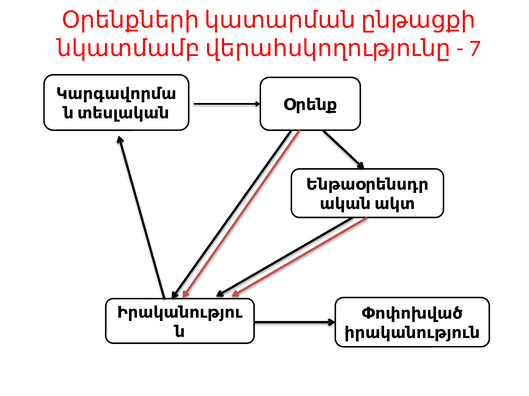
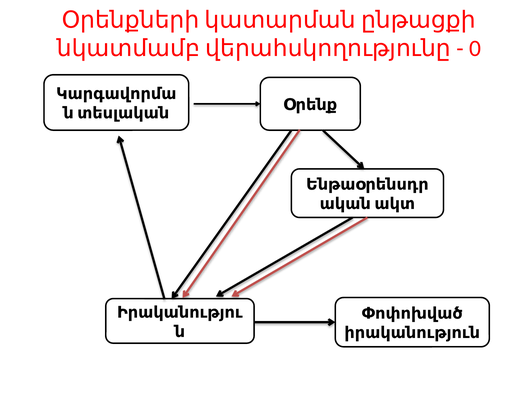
7: 7 -> 0
